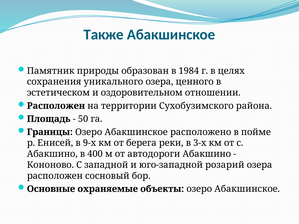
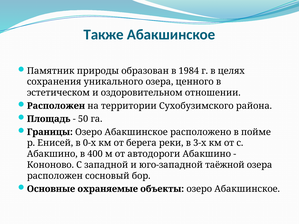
9-х: 9-х -> 0-х
розарий: розарий -> таёжной
